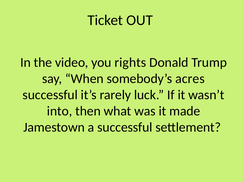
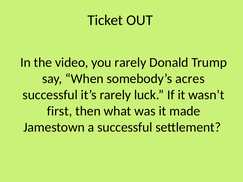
you rights: rights -> rarely
into: into -> first
